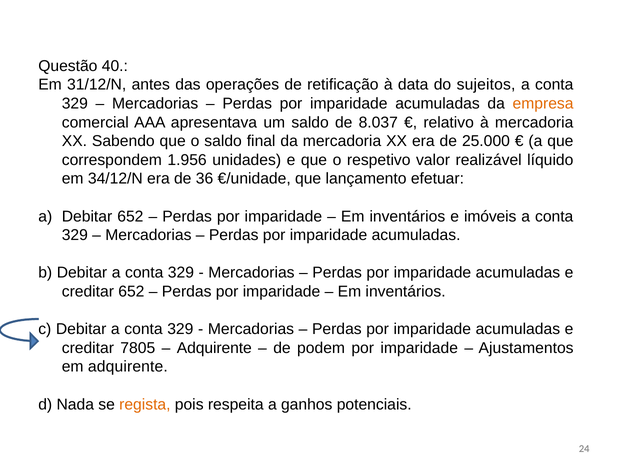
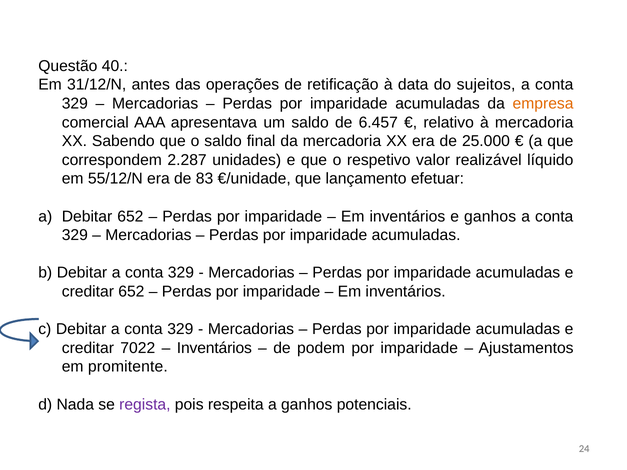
8.037: 8.037 -> 6.457
1.956: 1.956 -> 2.287
34/12/N: 34/12/N -> 55/12/N
36: 36 -> 83
e imóveis: imóveis -> ganhos
7805: 7805 -> 7022
Adquirente at (214, 348): Adquirente -> Inventários
em adquirente: adquirente -> promitente
regista colour: orange -> purple
